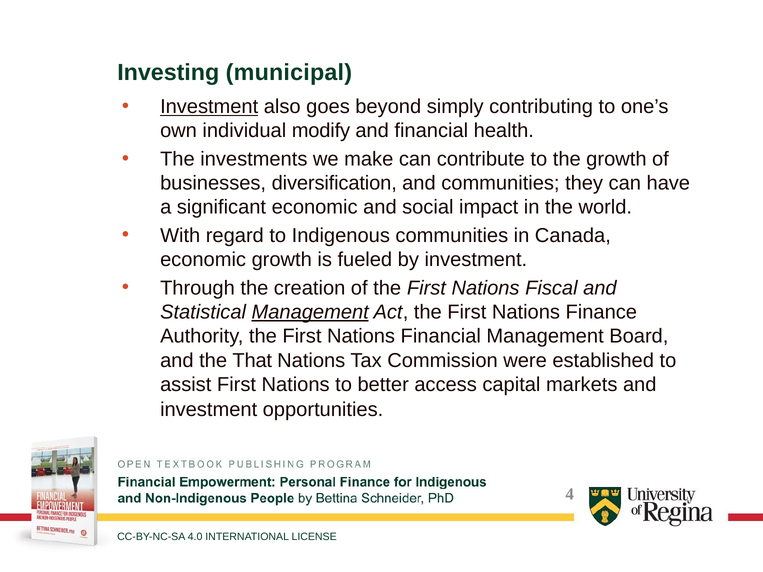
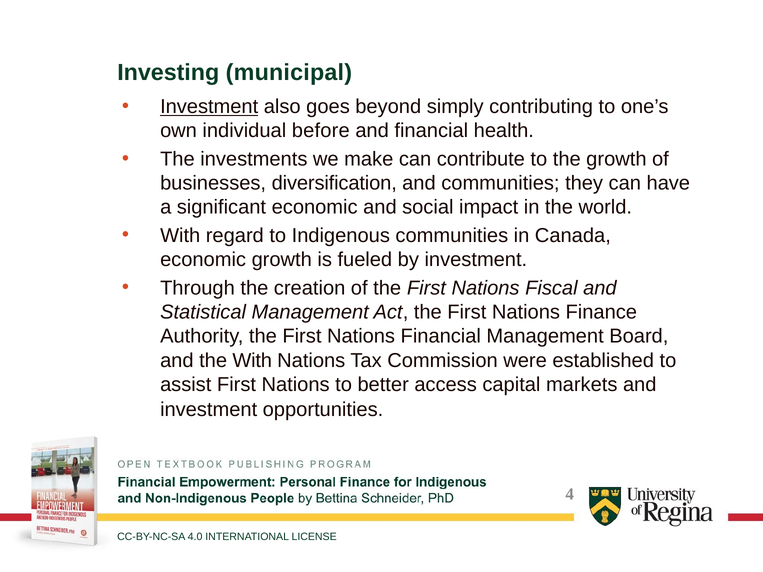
modify: modify -> before
Management at (310, 312) underline: present -> none
the That: That -> With
